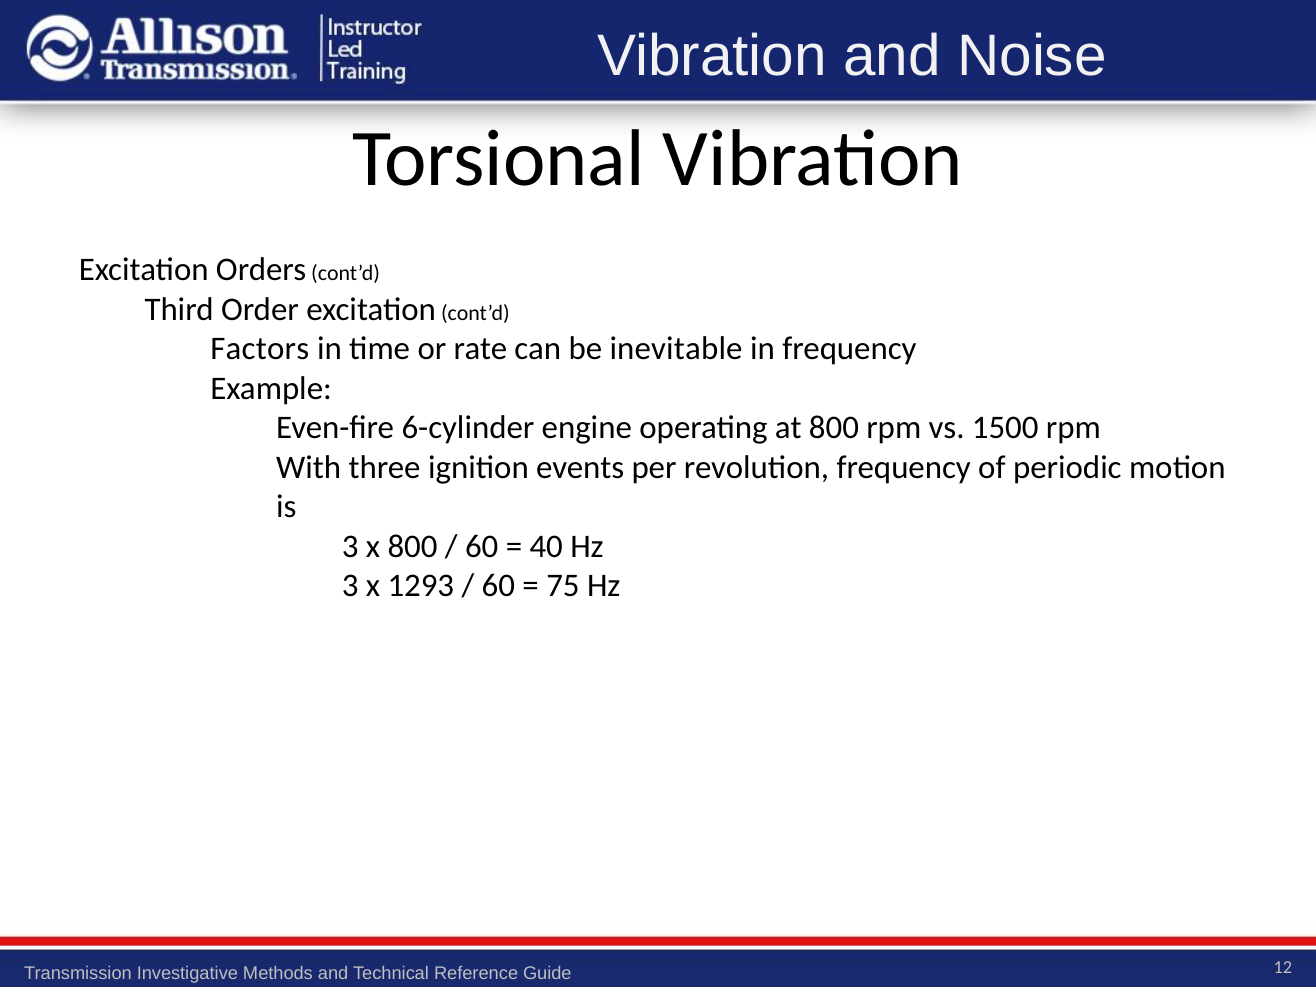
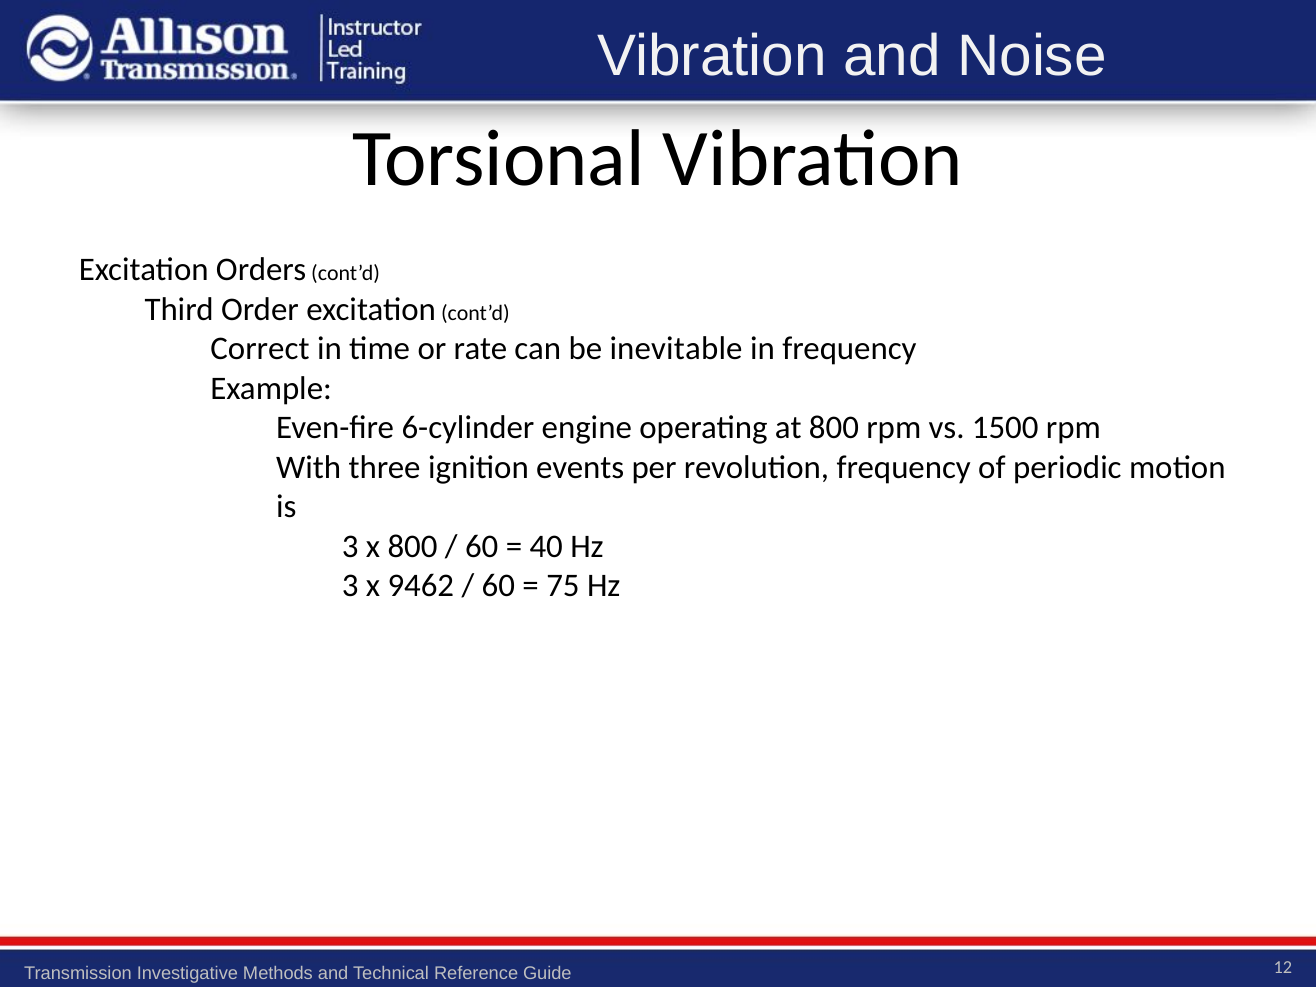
Factors: Factors -> Correct
1293: 1293 -> 9462
